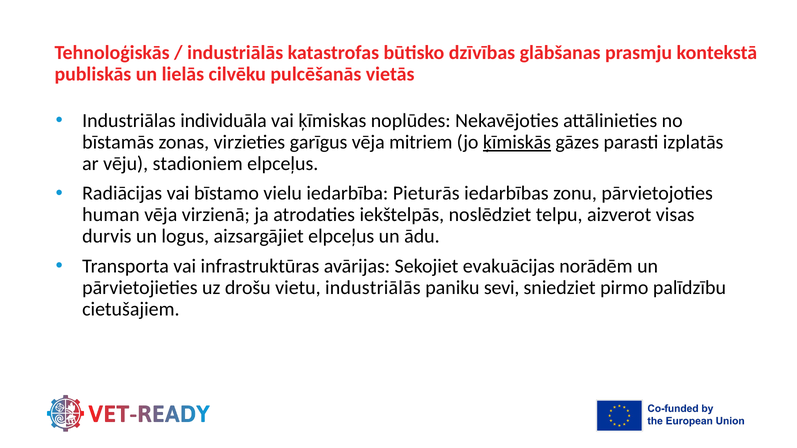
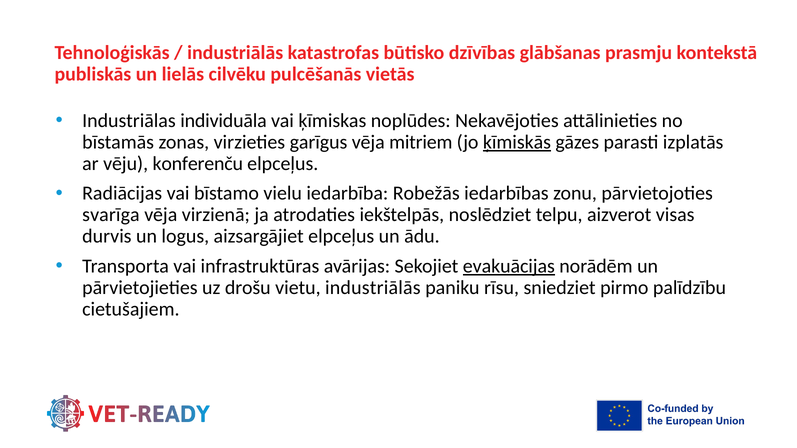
stadioniem: stadioniem -> konferenču
Pieturās: Pieturās -> Robežās
human: human -> svarīga
evakuācijas underline: none -> present
sevi: sevi -> rīsu
